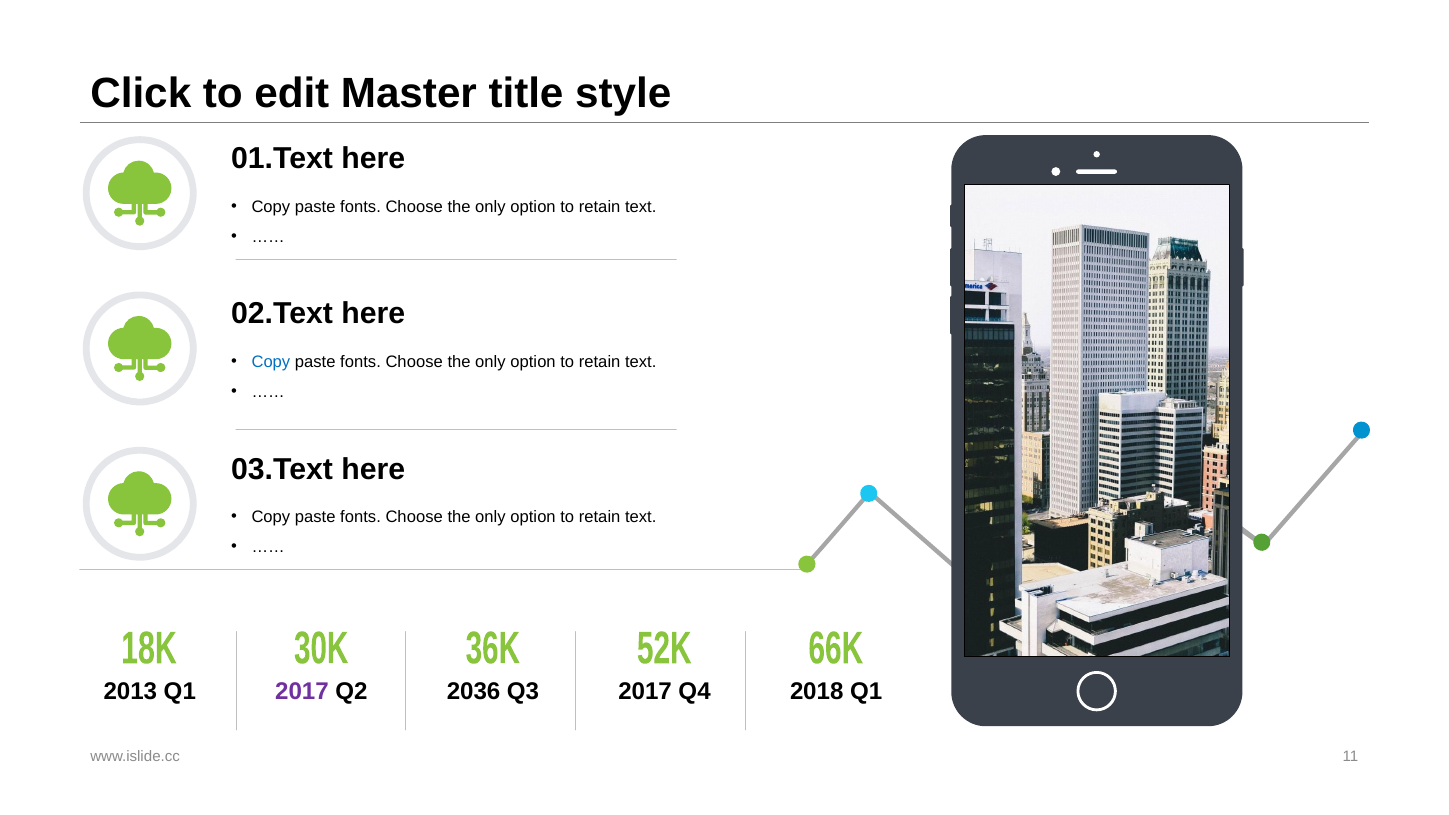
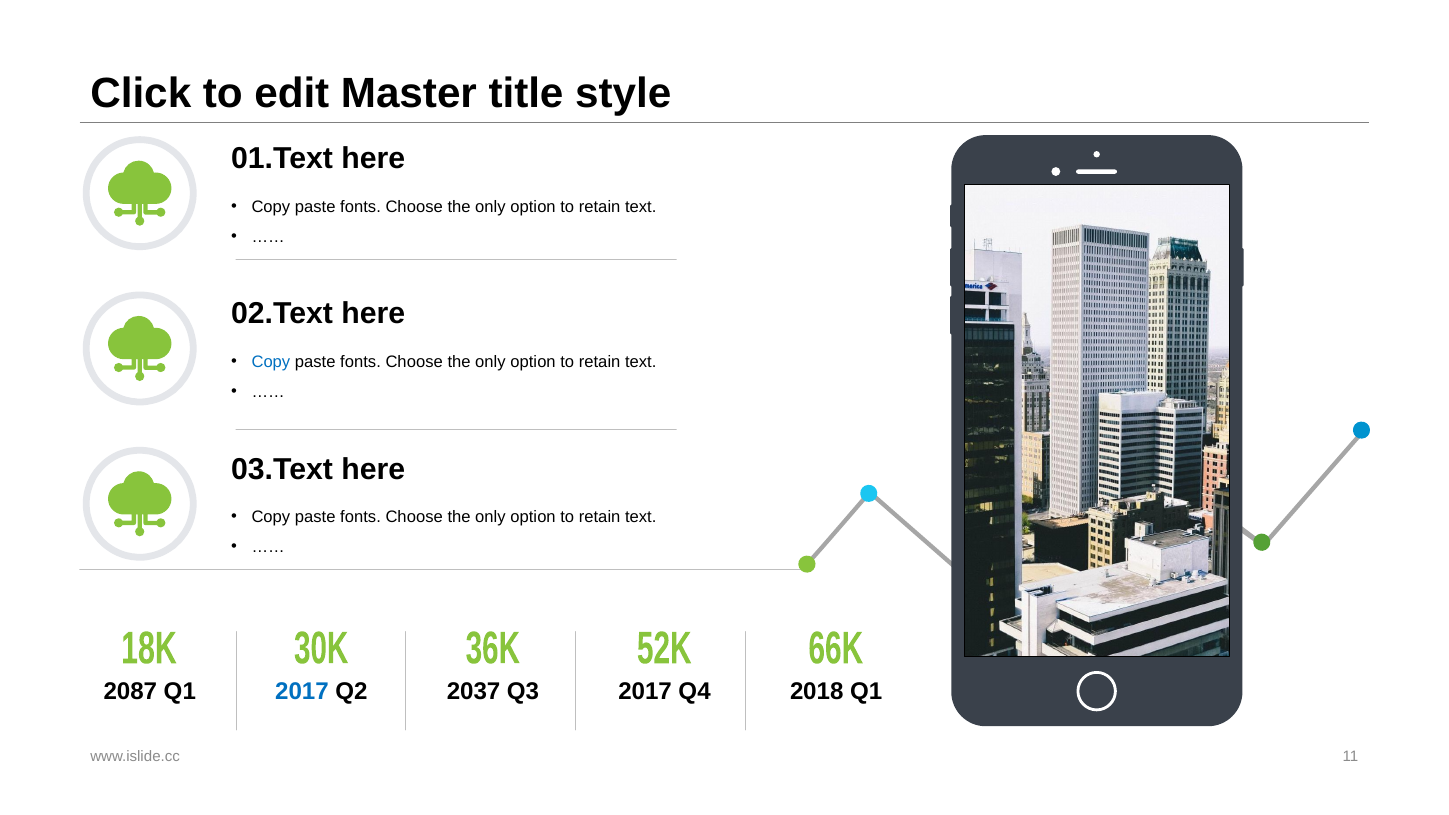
2013: 2013 -> 2087
2017 at (302, 691) colour: purple -> blue
2036: 2036 -> 2037
